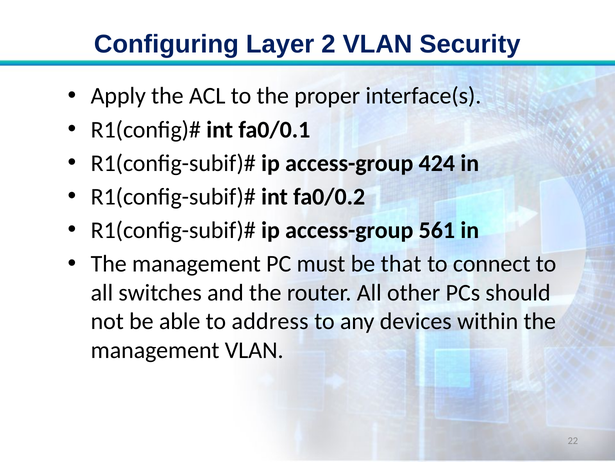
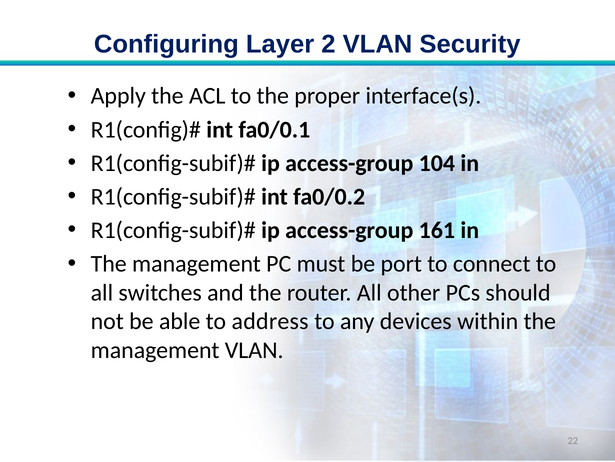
424: 424 -> 104
561: 561 -> 161
that: that -> port
